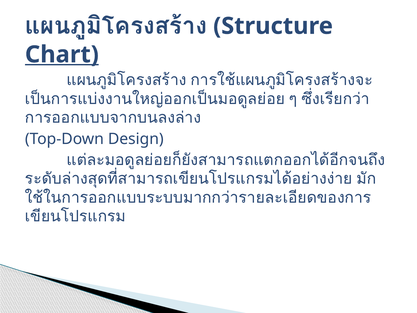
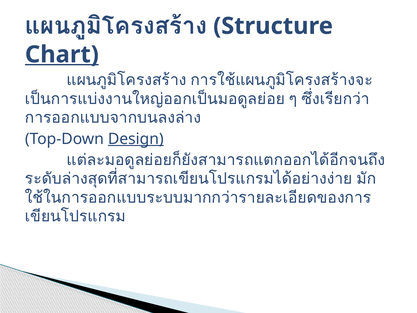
Design underline: none -> present
